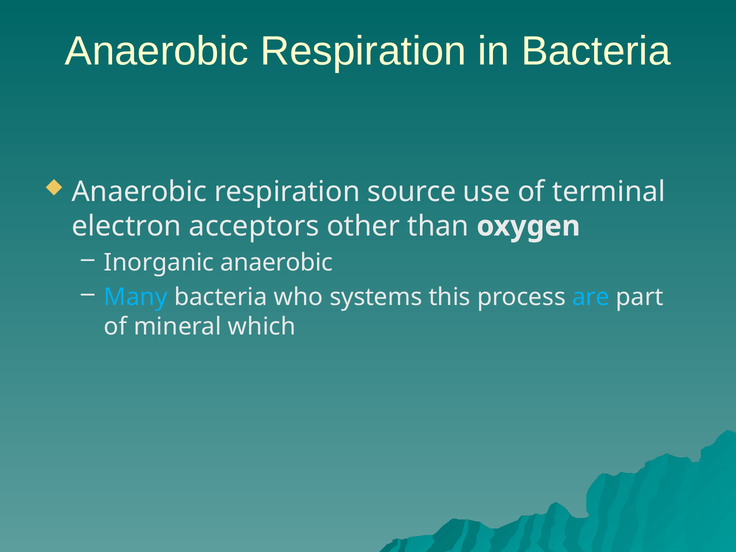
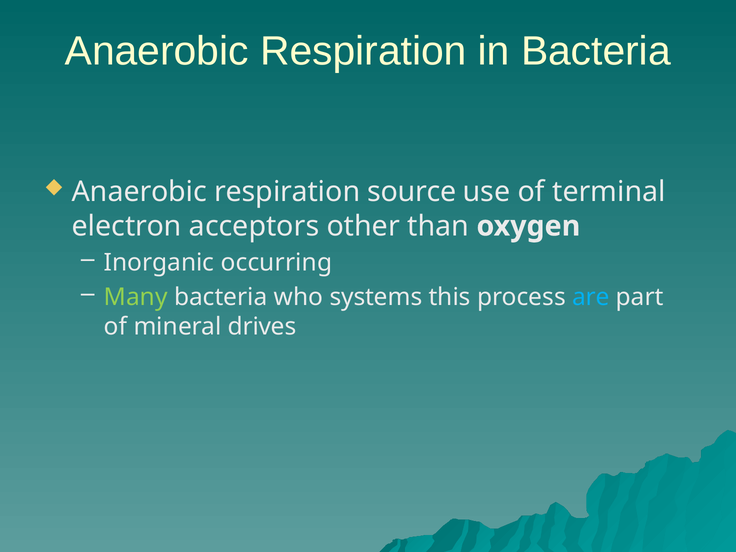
Inorganic anaerobic: anaerobic -> occurring
Many colour: light blue -> light green
which: which -> drives
